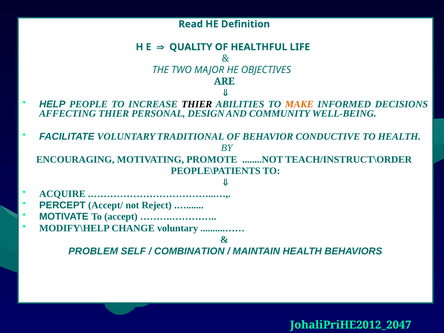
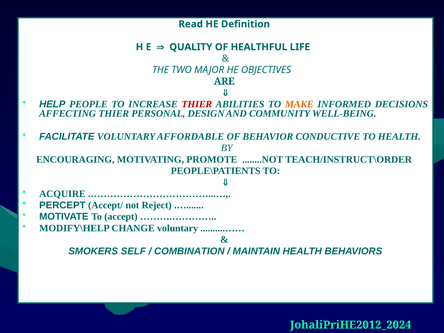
THIER at (197, 104) colour: black -> red
TRADITIONAL: TRADITIONAL -> AFFORDABLE
PROBLEM: PROBLEM -> SMOKERS
JohaliPriHE2012_2047: JohaliPriHE2012_2047 -> JohaliPriHE2012_2024
